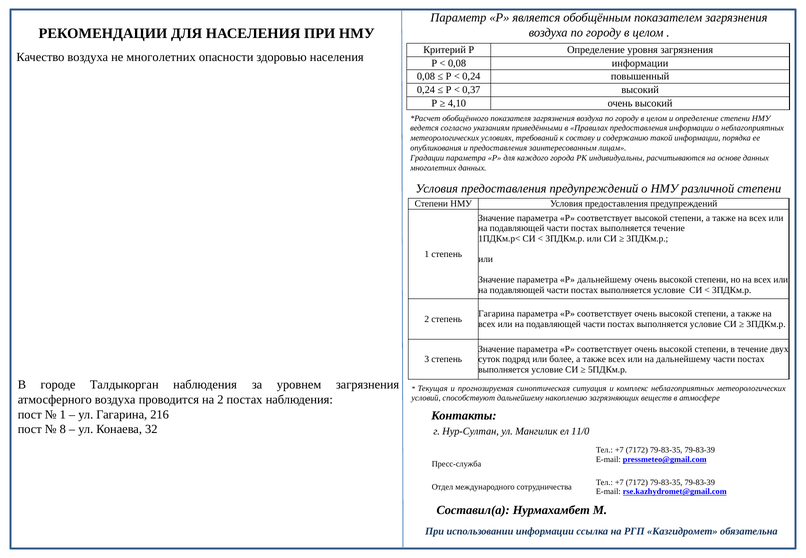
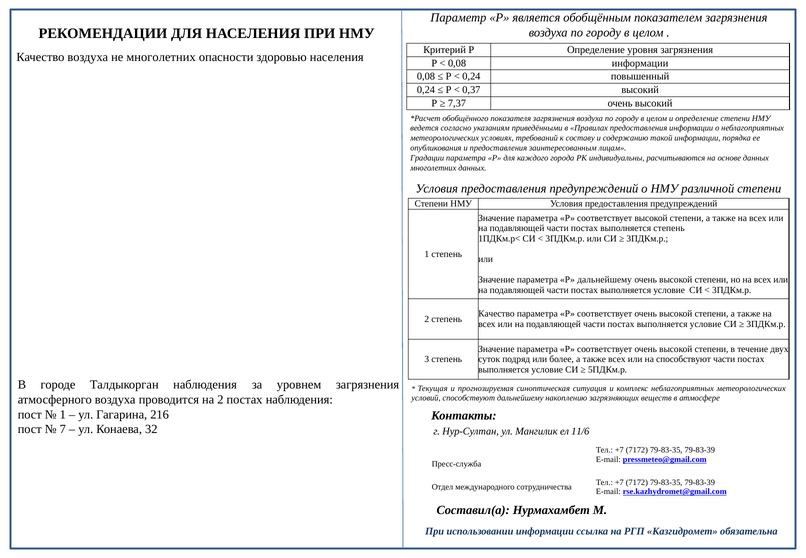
4,10: 4,10 -> 7,37
выполняется течение: течение -> степень
Гагарина at (496, 314): Гагарина -> Качество
на дальнейшему: дальнейшему -> способствуют
8: 8 -> 7
11/0: 11/0 -> 11/6
